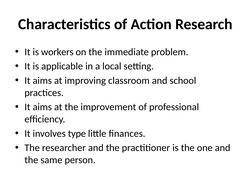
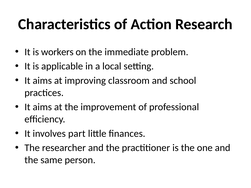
type: type -> part
